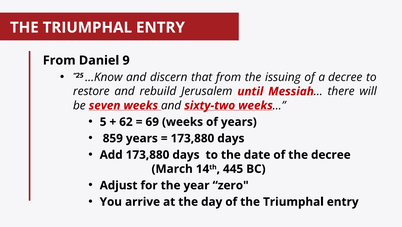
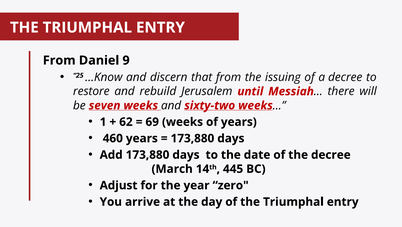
5: 5 -> 1
859: 859 -> 460
